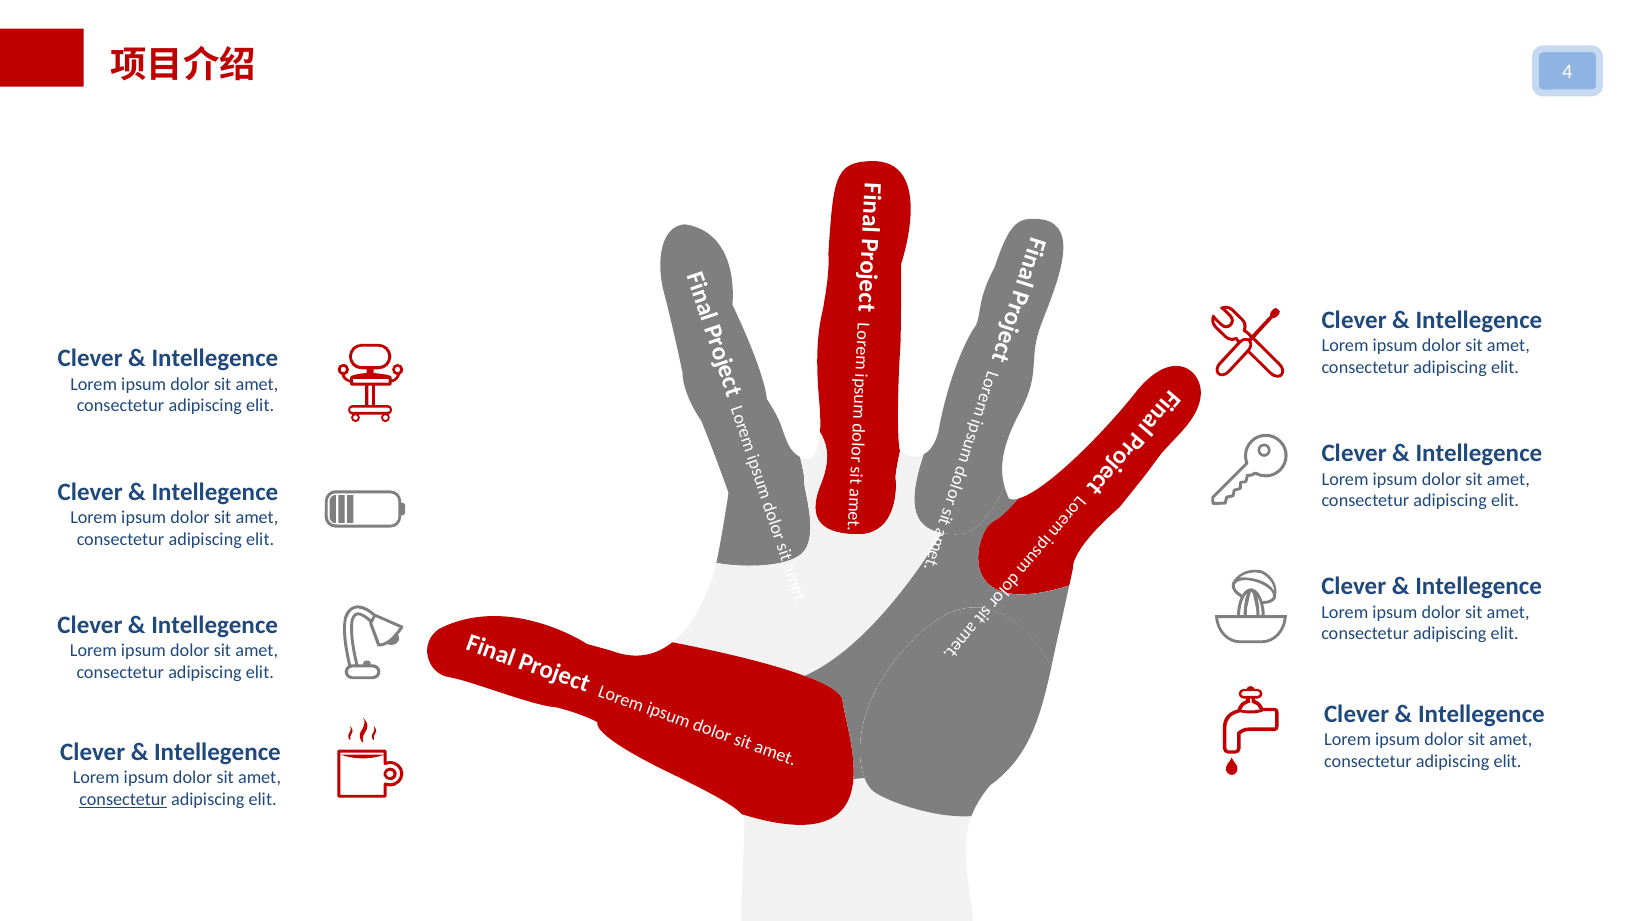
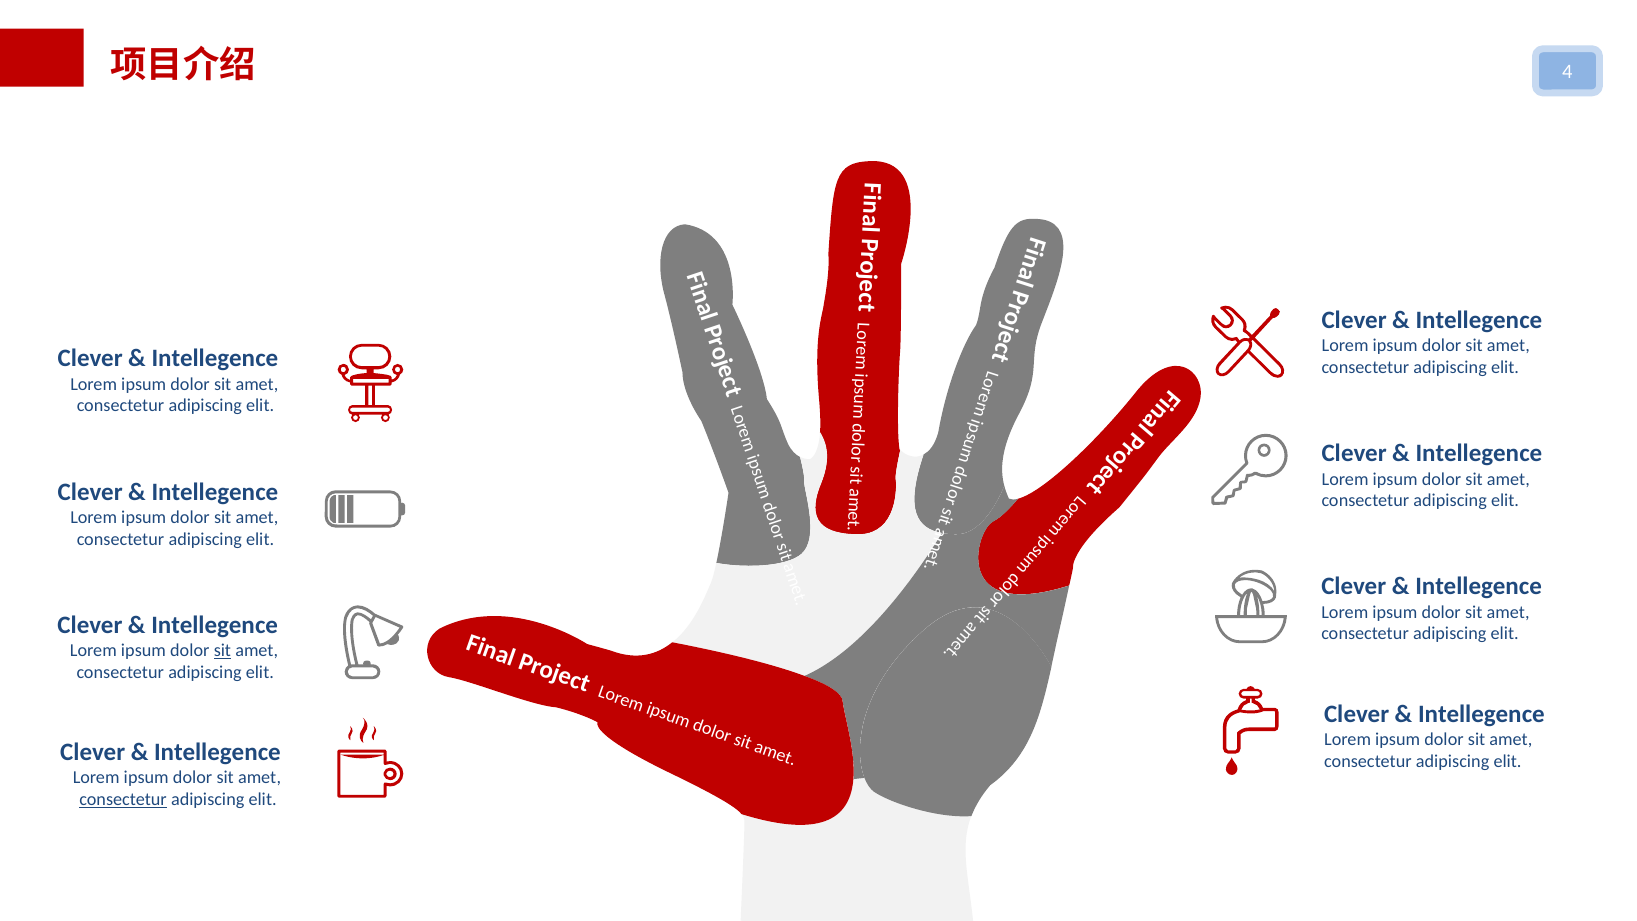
sit at (222, 650) underline: none -> present
